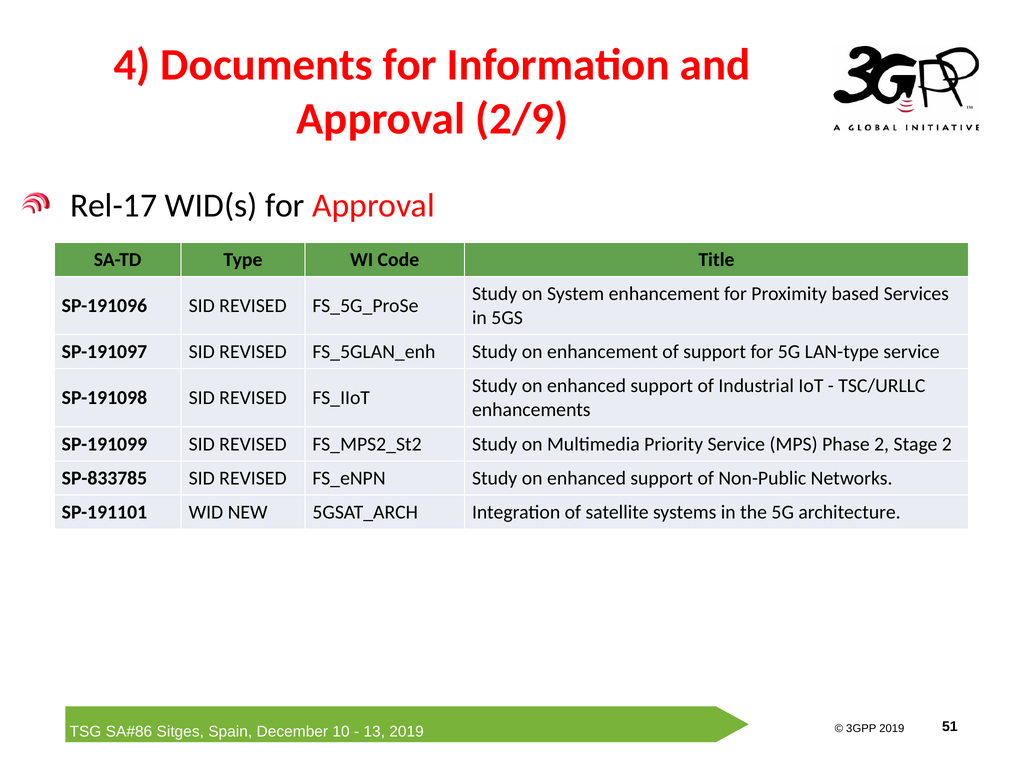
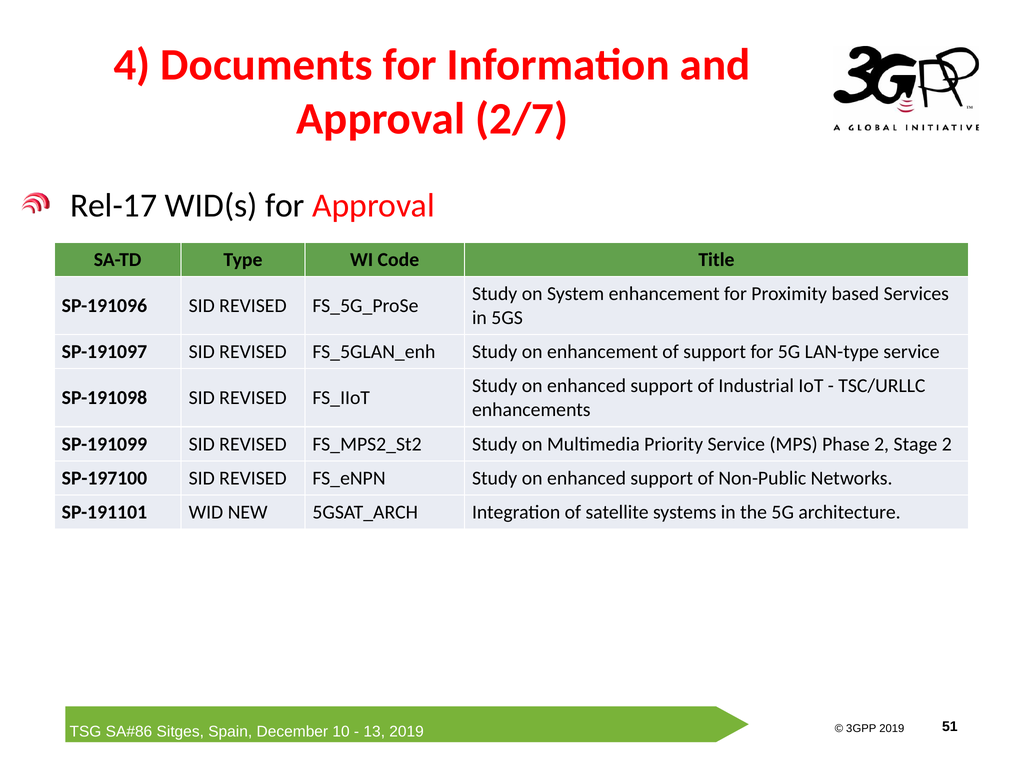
2/9: 2/9 -> 2/7
SP-833785: SP-833785 -> SP-197100
